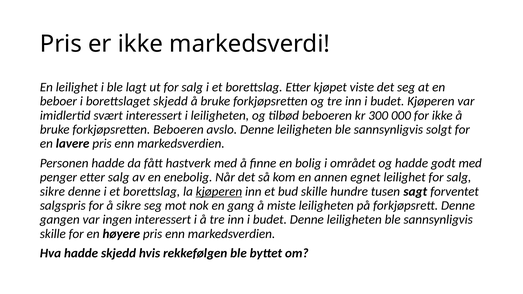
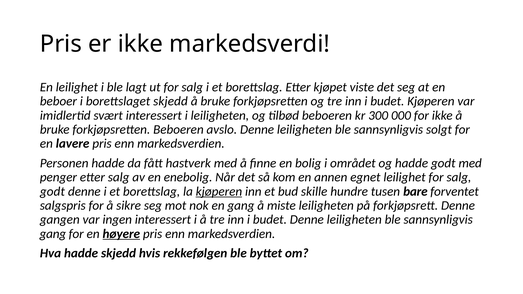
sikre at (52, 192): sikre -> godt
sagt: sagt -> bare
skille at (53, 234): skille -> gang
høyere underline: none -> present
